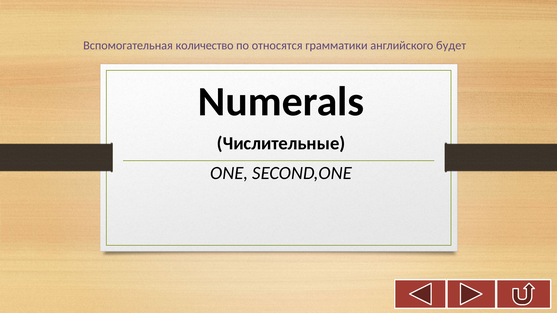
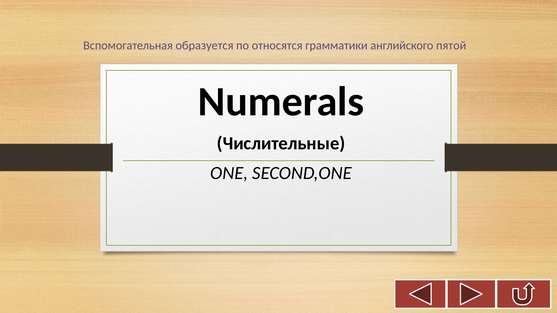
количество: количество -> образуется
будет: будет -> пятой
